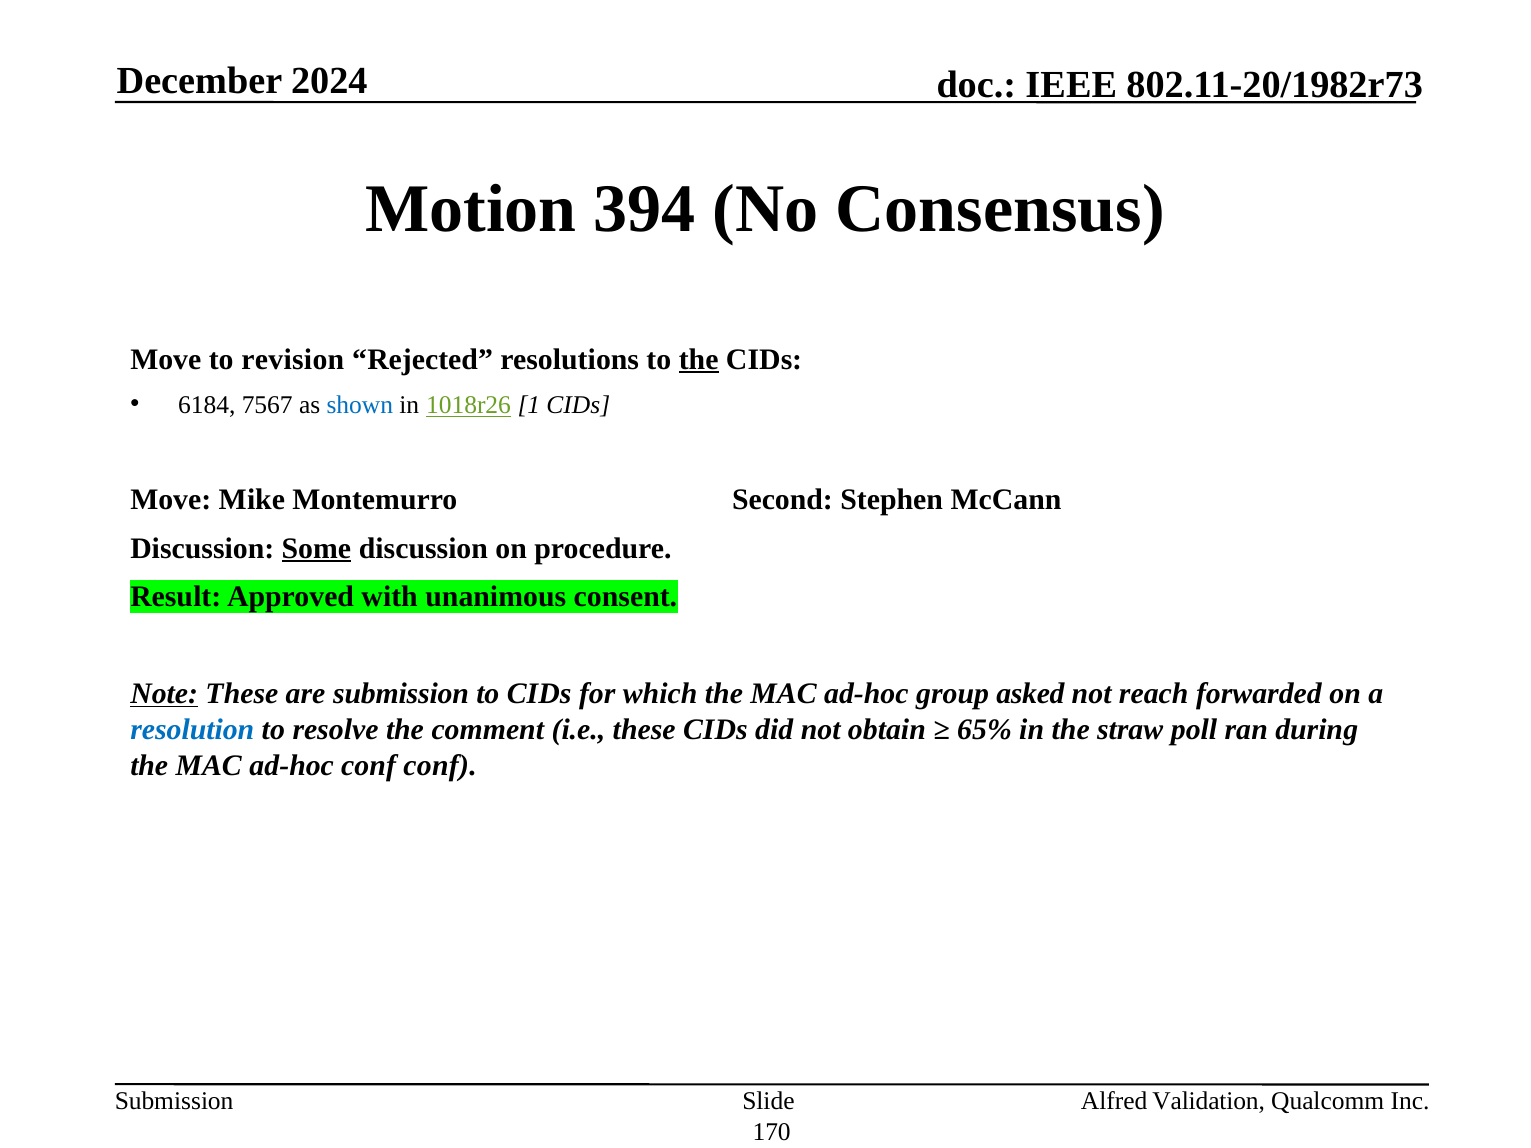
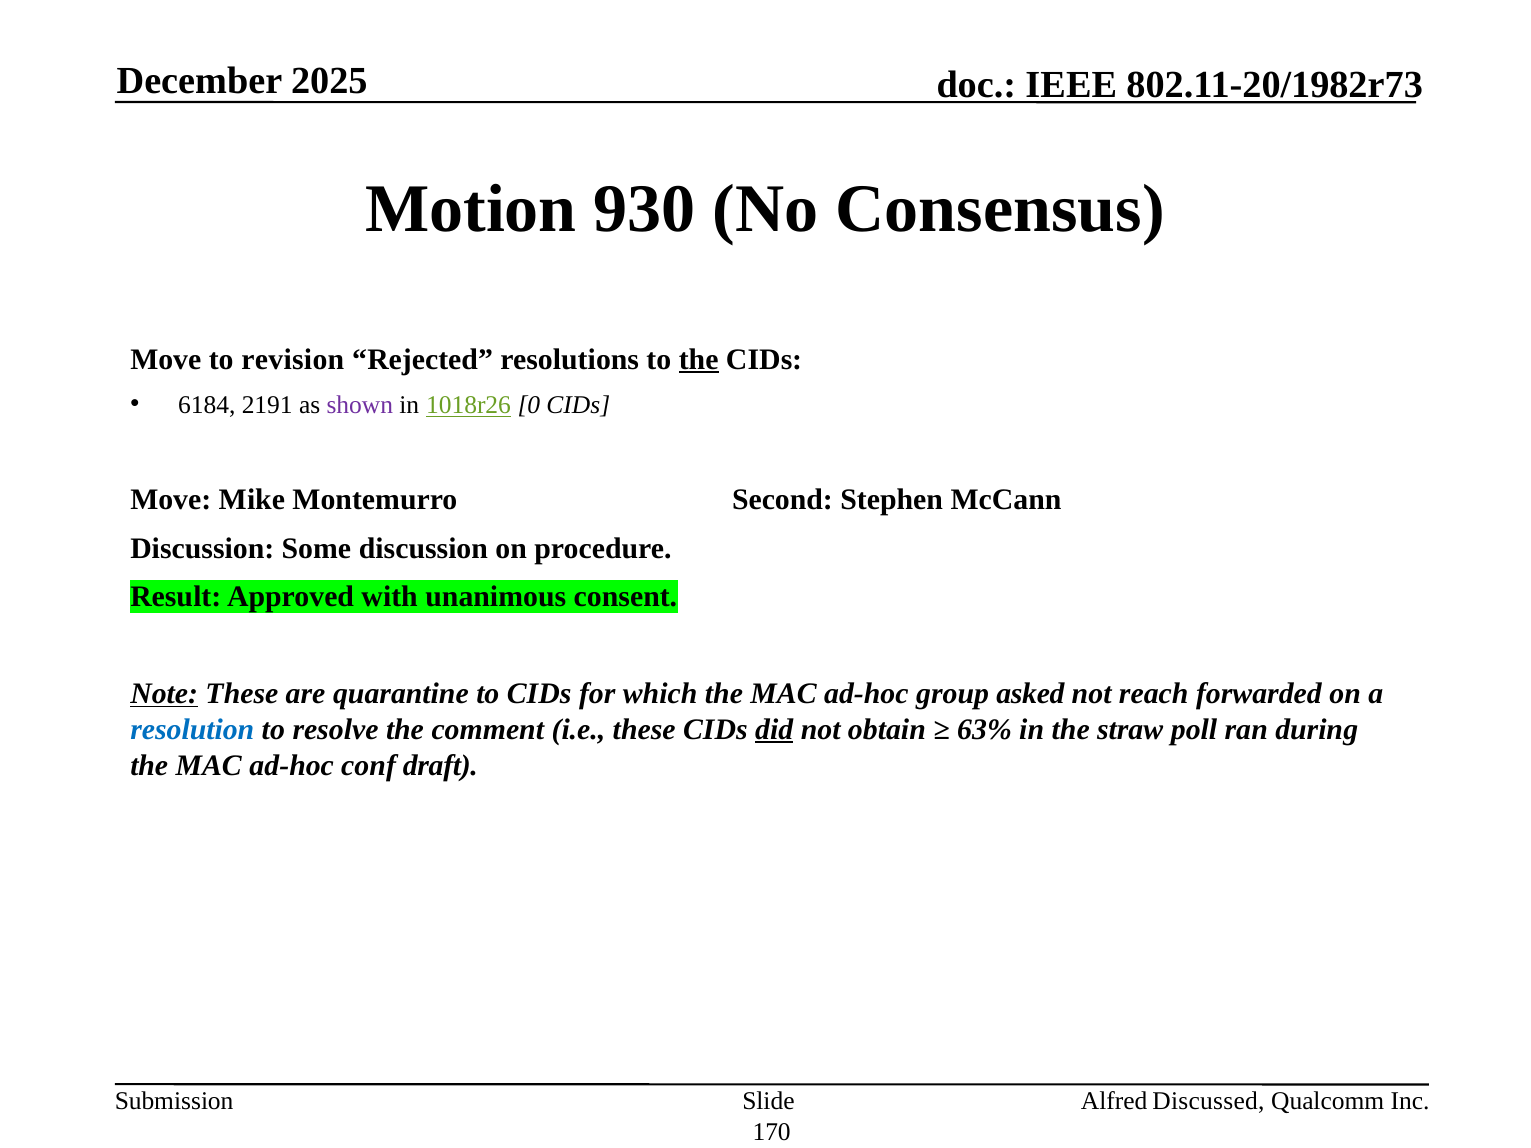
2024: 2024 -> 2025
394: 394 -> 930
7567: 7567 -> 2191
shown colour: blue -> purple
1: 1 -> 0
Some underline: present -> none
are submission: submission -> quarantine
did underline: none -> present
65%: 65% -> 63%
conf conf: conf -> draft
Validation: Validation -> Discussed
